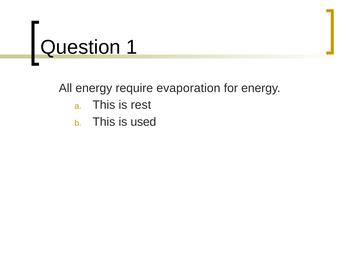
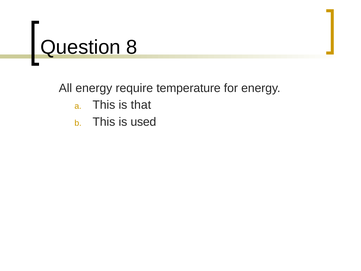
1: 1 -> 8
evaporation: evaporation -> temperature
rest: rest -> that
